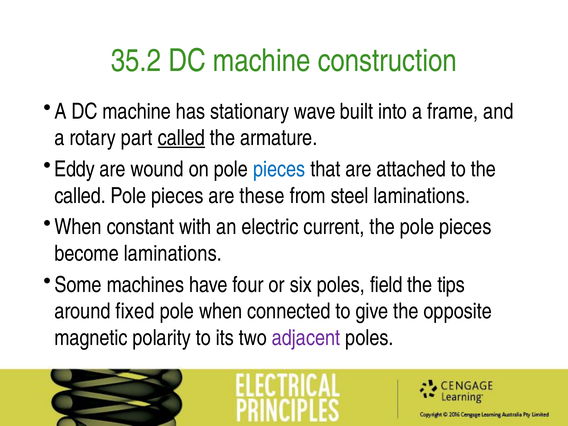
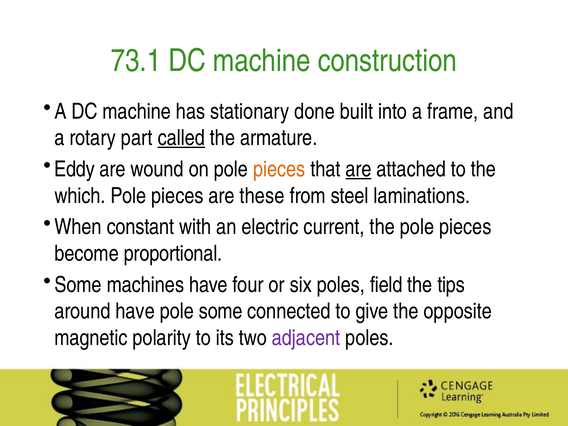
35.2: 35.2 -> 73.1
wave: wave -> done
pieces at (279, 169) colour: blue -> orange
are at (359, 169) underline: none -> present
called at (80, 196): called -> which
become laminations: laminations -> proportional
around fixed: fixed -> have
pole when: when -> some
